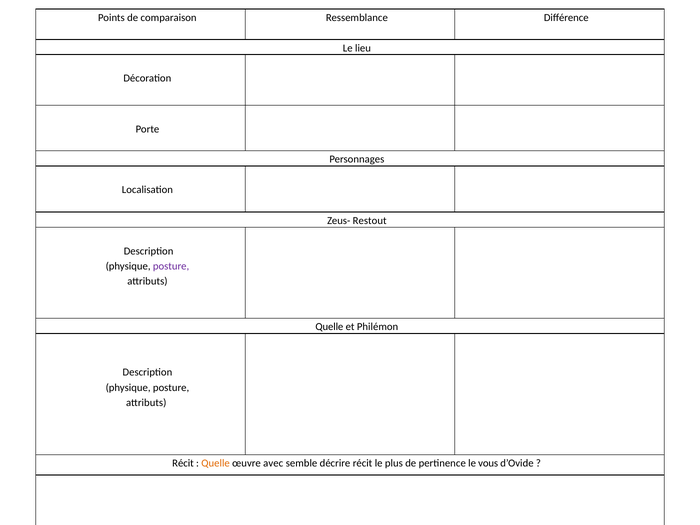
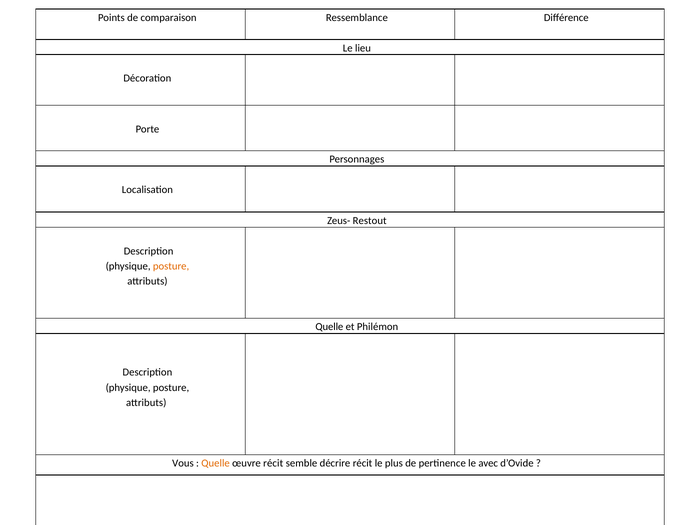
posture at (171, 266) colour: purple -> orange
Récit at (183, 463): Récit -> Vous
œuvre avec: avec -> récit
vous: vous -> avec
